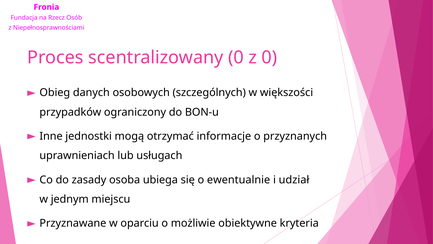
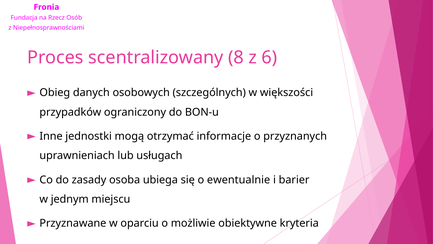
scentralizowany 0: 0 -> 8
z 0: 0 -> 6
udział: udział -> barier
